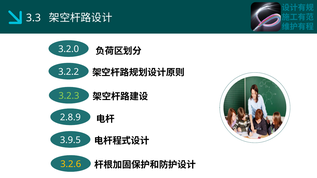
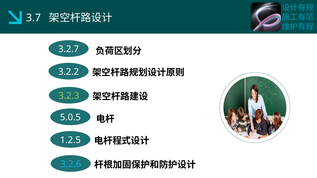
3.3: 3.3 -> 3.7
3.2.0: 3.2.0 -> 3.2.7
2.8.9: 2.8.9 -> 5.0.5
3.9.5: 3.9.5 -> 1.2.5
3.2.6 colour: yellow -> light blue
